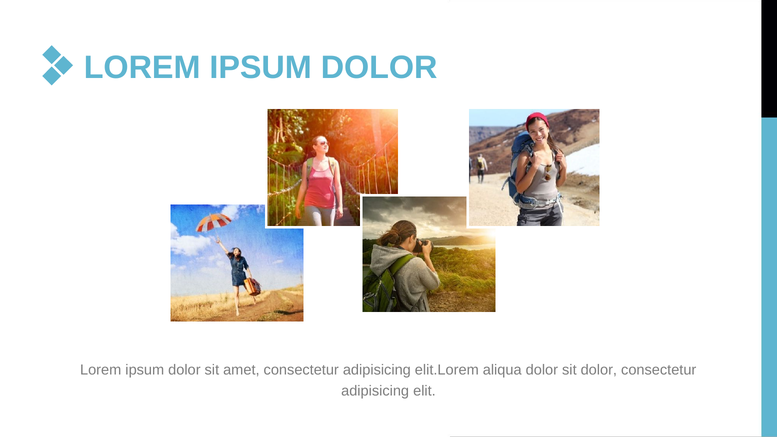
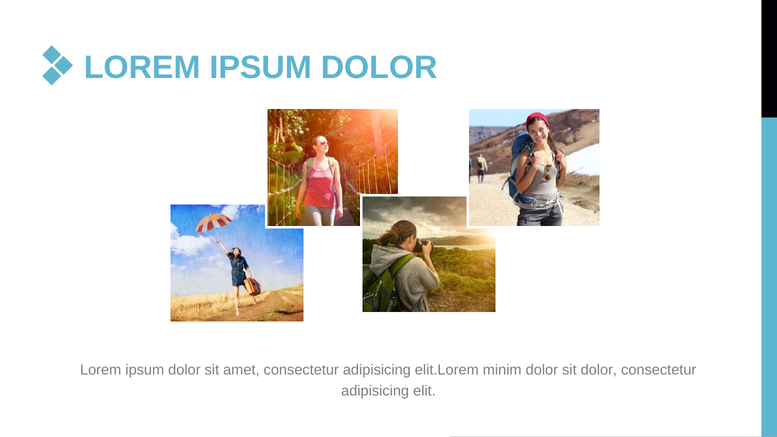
aliqua: aliqua -> minim
